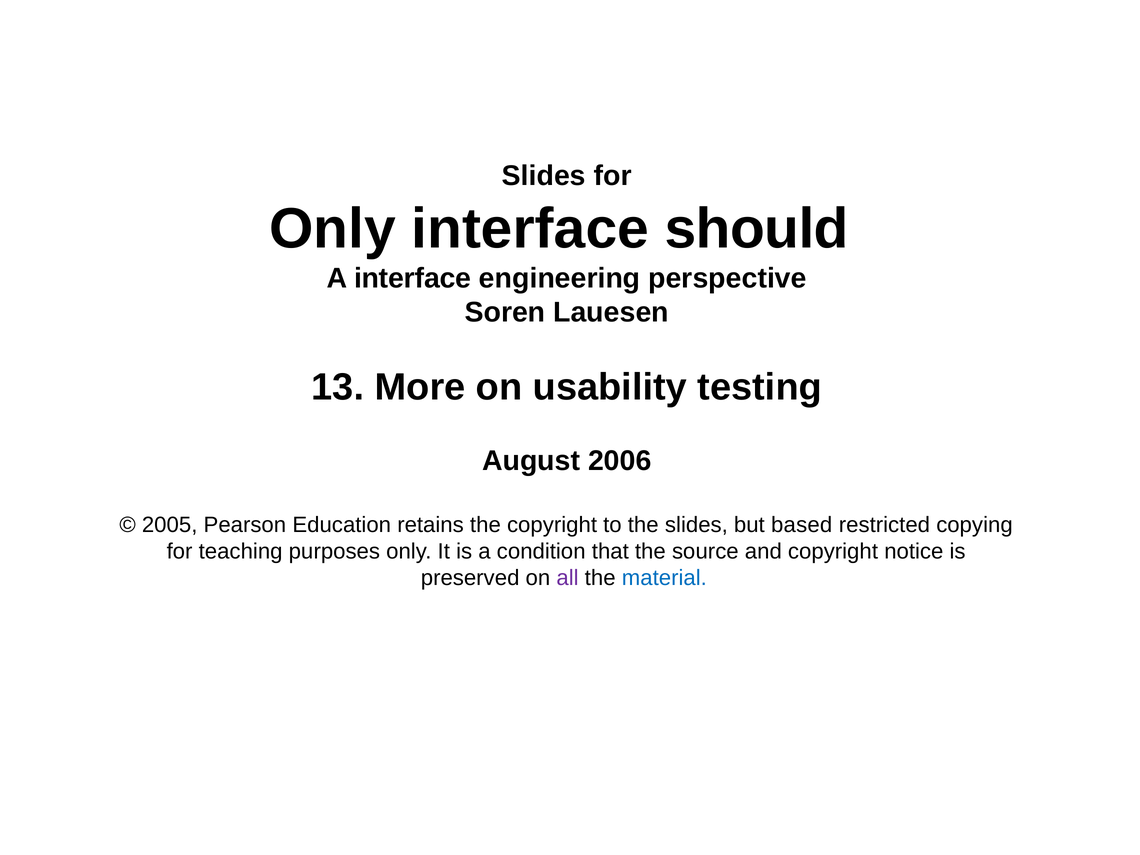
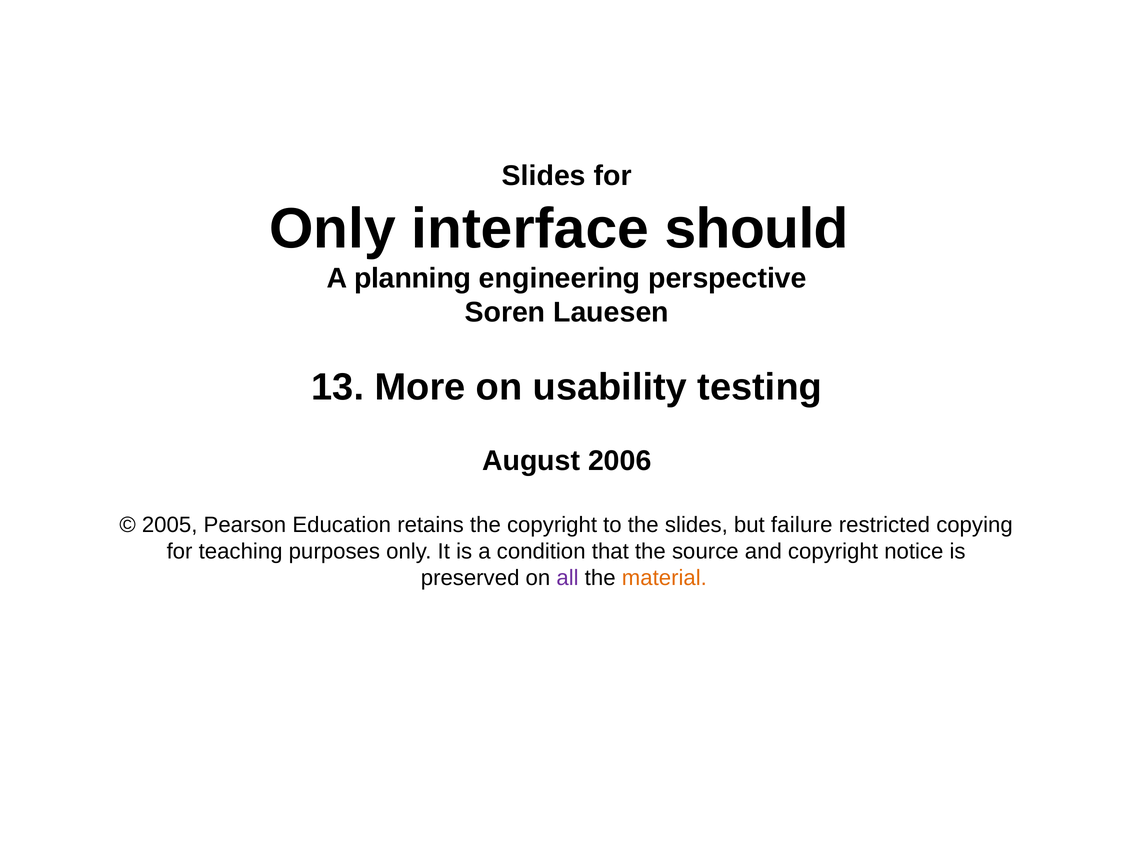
A interface: interface -> planning
based: based -> failure
material colour: blue -> orange
